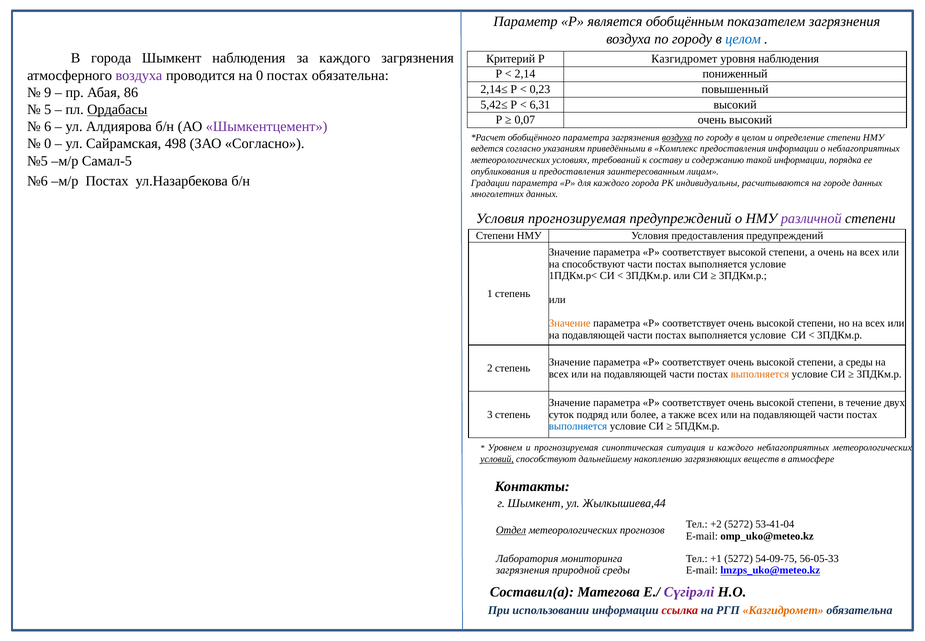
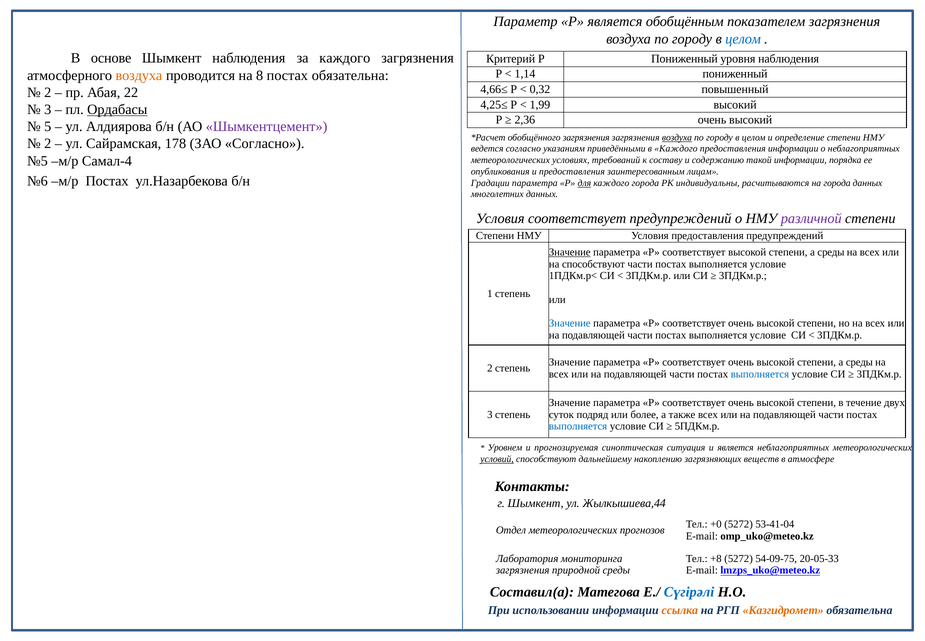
В города: города -> основе
Р Казгидромет: Казгидромет -> Пониженный
2,14: 2,14 -> 1,14
воздуха at (139, 75) colour: purple -> orange
на 0: 0 -> 8
2,14≤: 2,14≤ -> 4,66≤
0,23: 0,23 -> 0,32
9 at (48, 92): 9 -> 2
86: 86 -> 22
5,42≤: 5,42≤ -> 4,25≤
6,31: 6,31 -> 1,99
5 at (48, 109): 5 -> 3
0,07: 0,07 -> 2,36
6: 6 -> 5
обобщённого параметра: параметра -> загрязнения
0 at (48, 144): 0 -> 2
498: 498 -> 178
в Комплекс: Комплекс -> Каждого
Самал-5: Самал-5 -> Самал-4
для underline: none -> present
на городе: городе -> города
Условия прогнозируемая: прогнозируемая -> соответствует
Значение at (570, 252) underline: none -> present
очень at (831, 252): очень -> среды
Значение at (570, 323) colour: orange -> blue
выполняется at (760, 374) colour: orange -> blue
и каждого: каждого -> является
+2: +2 -> +0
Отдел underline: present -> none
+1: +1 -> +8
56-05-33: 56-05-33 -> 20-05-33
Сүгірәлі colour: purple -> blue
ссылка colour: red -> orange
